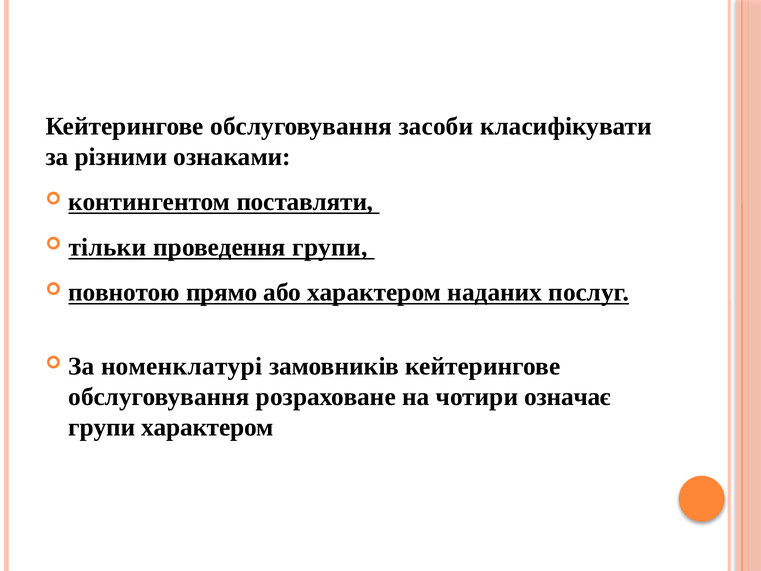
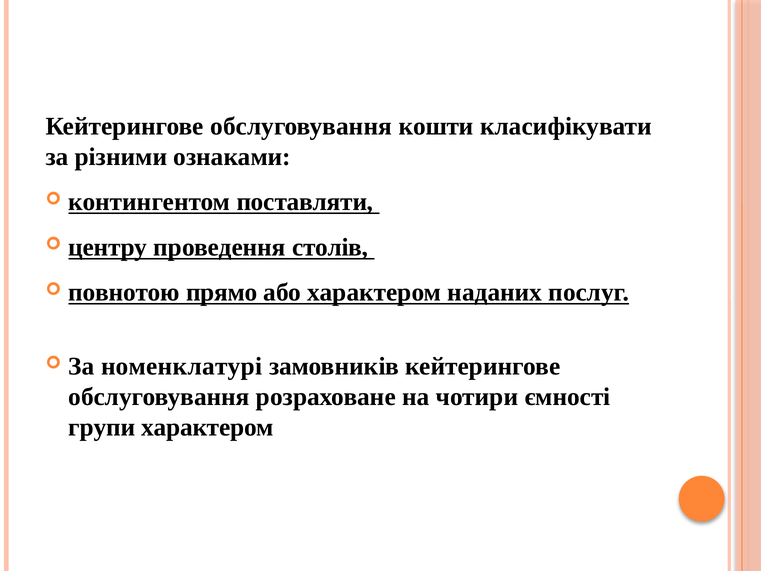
засоби: засоби -> кошти
тільки: тільки -> центру
проведення групи: групи -> столів
означає: означає -> ємності
